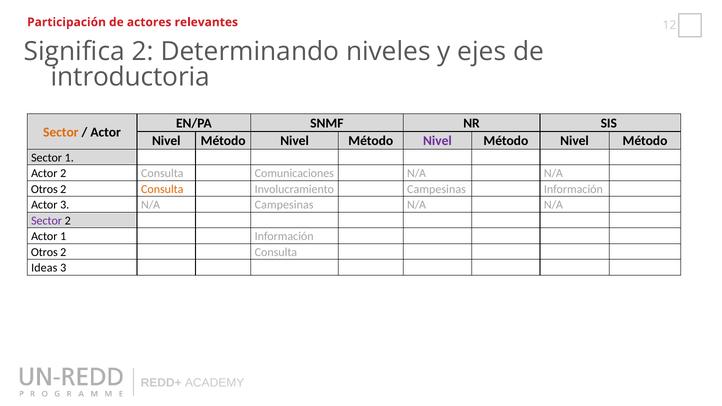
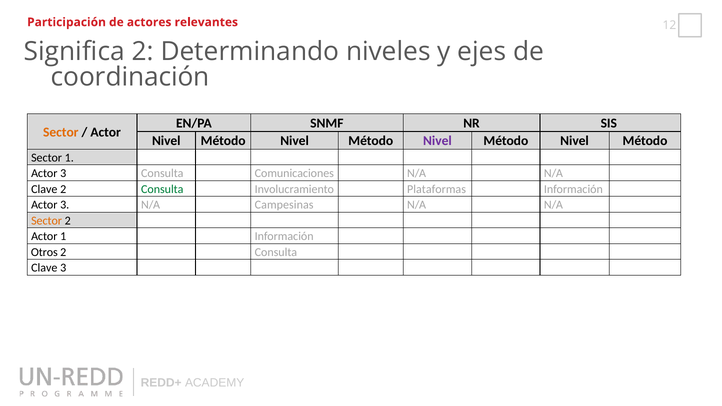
introductoria: introductoria -> coordinación
2 at (63, 173): 2 -> 3
Otros at (44, 189): Otros -> Clave
Consulta at (162, 189) colour: orange -> green
Involucramiento Campesinas: Campesinas -> Plataformas
Sector at (47, 221) colour: purple -> orange
Ideas at (44, 268): Ideas -> Clave
